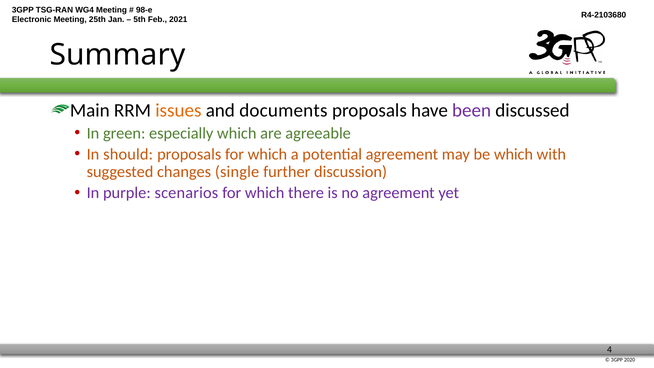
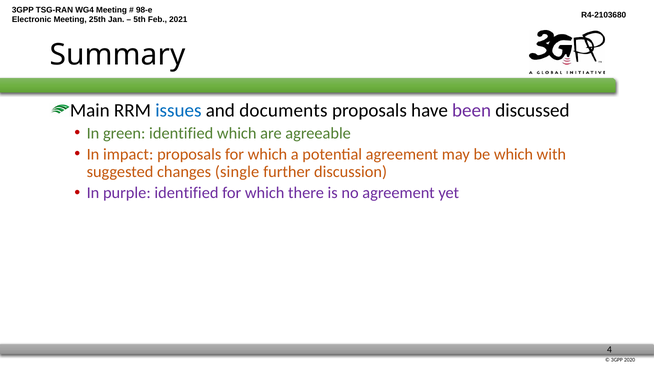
issues colour: orange -> blue
green especially: especially -> identified
should: should -> impact
purple scenarios: scenarios -> identified
